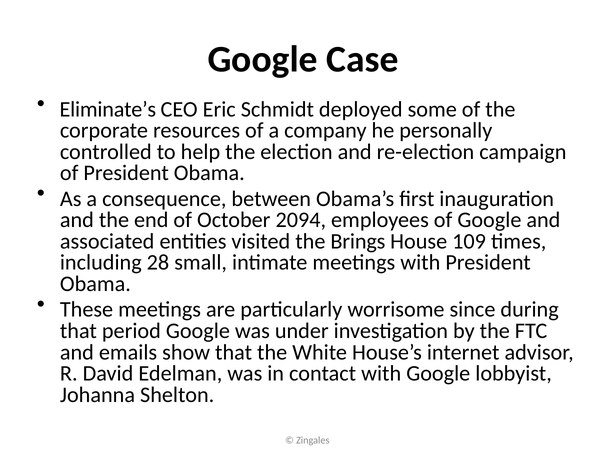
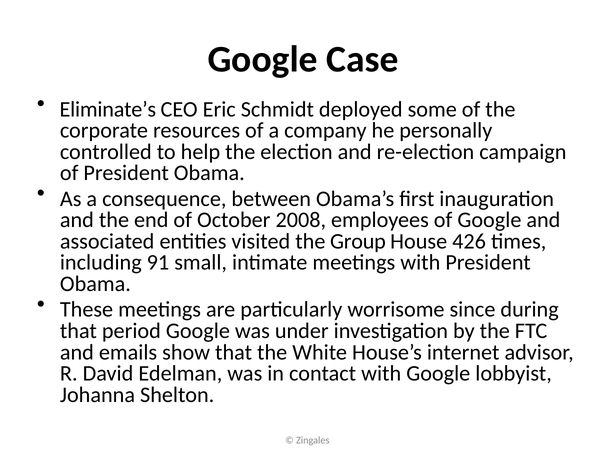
2094: 2094 -> 2008
Brings: Brings -> Group
109: 109 -> 426
28: 28 -> 91
